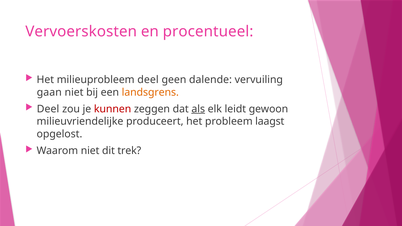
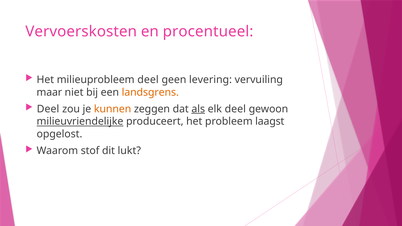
dalende: dalende -> levering
gaan: gaan -> maar
kunnen colour: red -> orange
elk leidt: leidt -> deel
milieuvriendelijke underline: none -> present
Waarom niet: niet -> stof
trek: trek -> lukt
